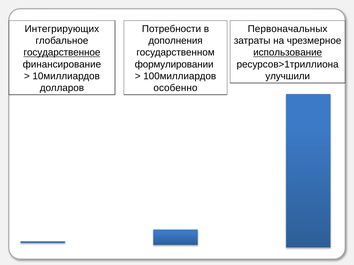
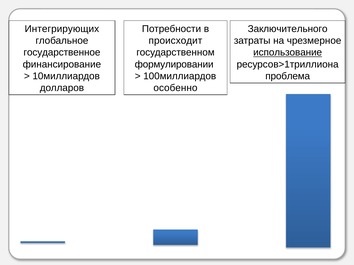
Первоначальных: Первоначальных -> Заключительного
дополнения: дополнения -> происходит
государственное underline: present -> none
улучшили: улучшили -> проблема
